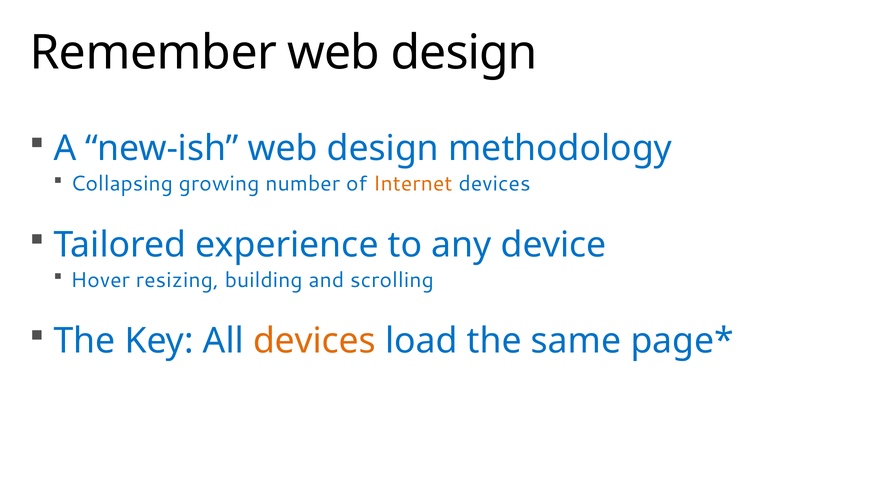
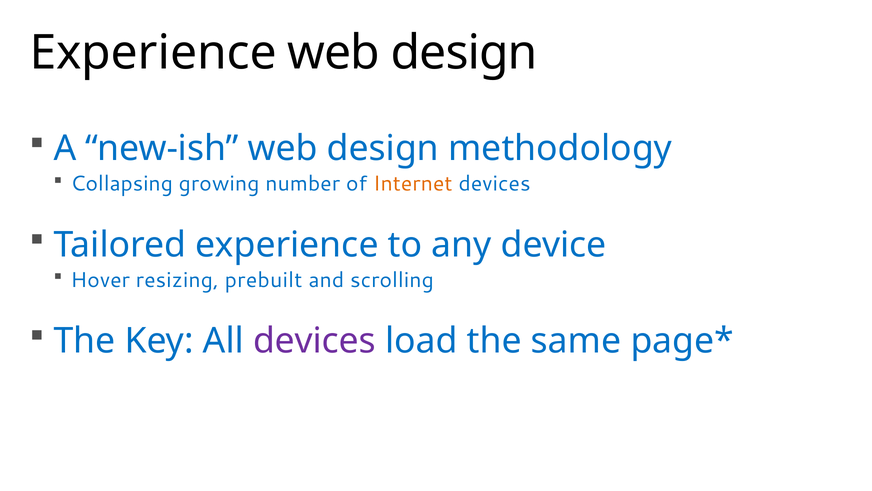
Remember at (153, 53): Remember -> Experience
building: building -> prebuilt
devices at (315, 341) colour: orange -> purple
